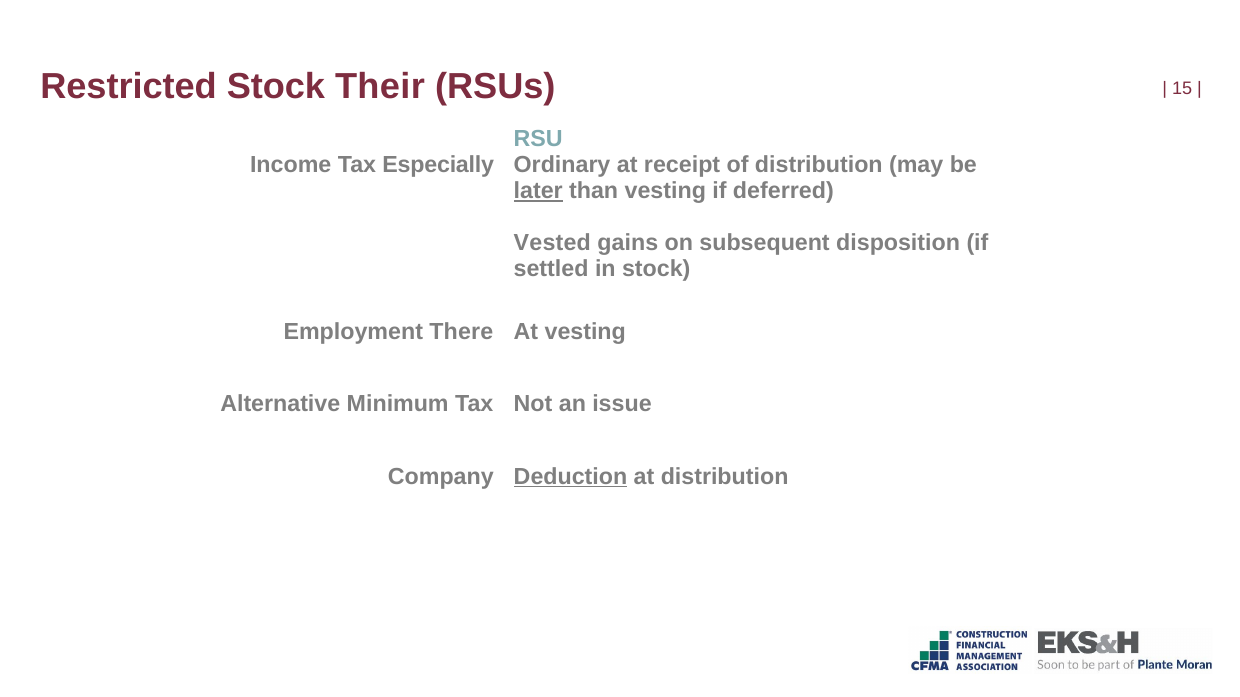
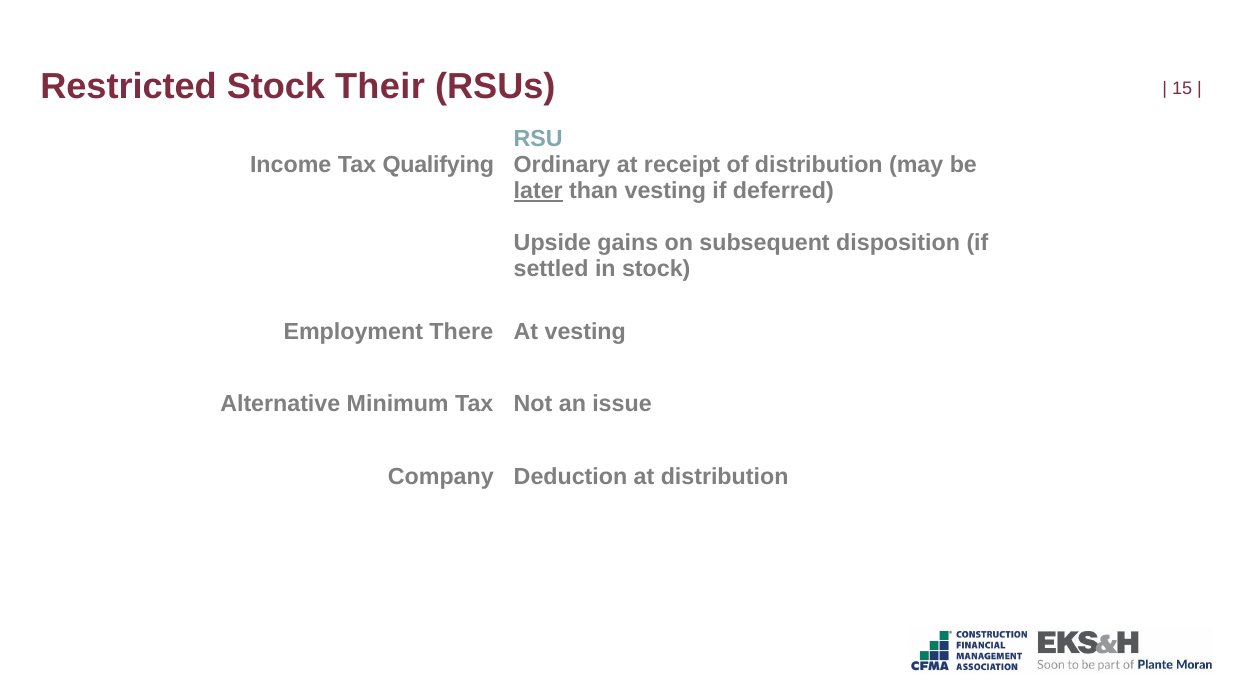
Especially: Especially -> Qualifying
Vested: Vested -> Upside
Deduction underline: present -> none
